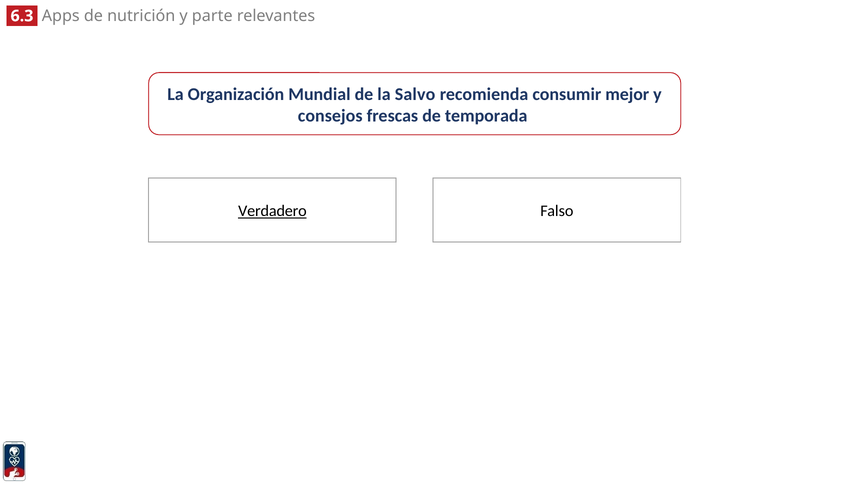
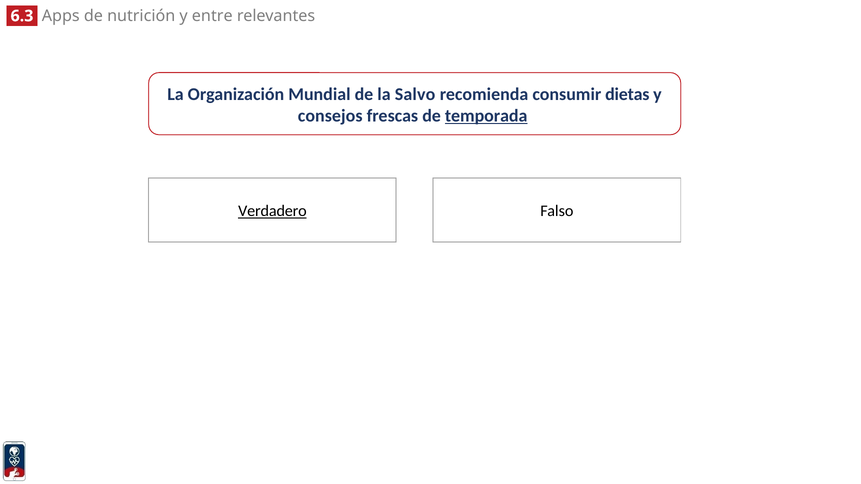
parte: parte -> entre
mejor: mejor -> dietas
temporada underline: none -> present
